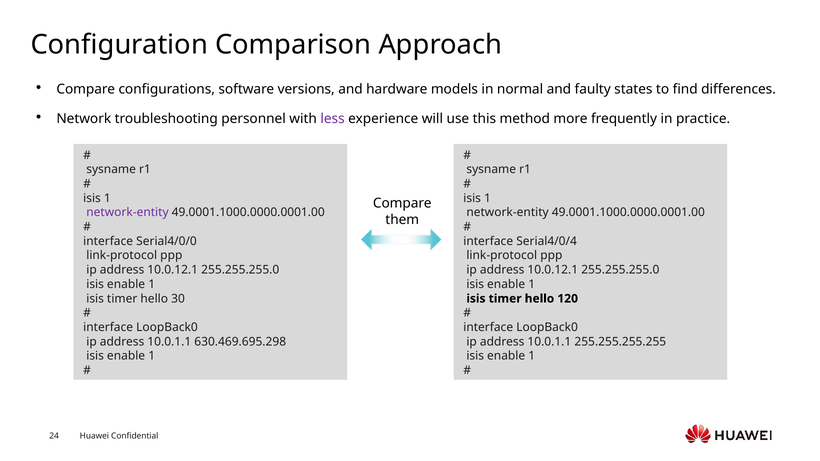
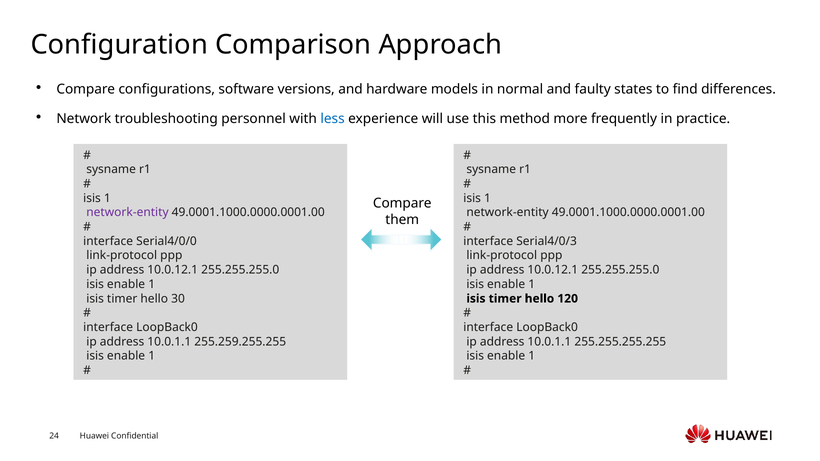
less colour: purple -> blue
Serial4/0/4: Serial4/0/4 -> Serial4/0/3
630.469.695.298: 630.469.695.298 -> 255.259.255.255
